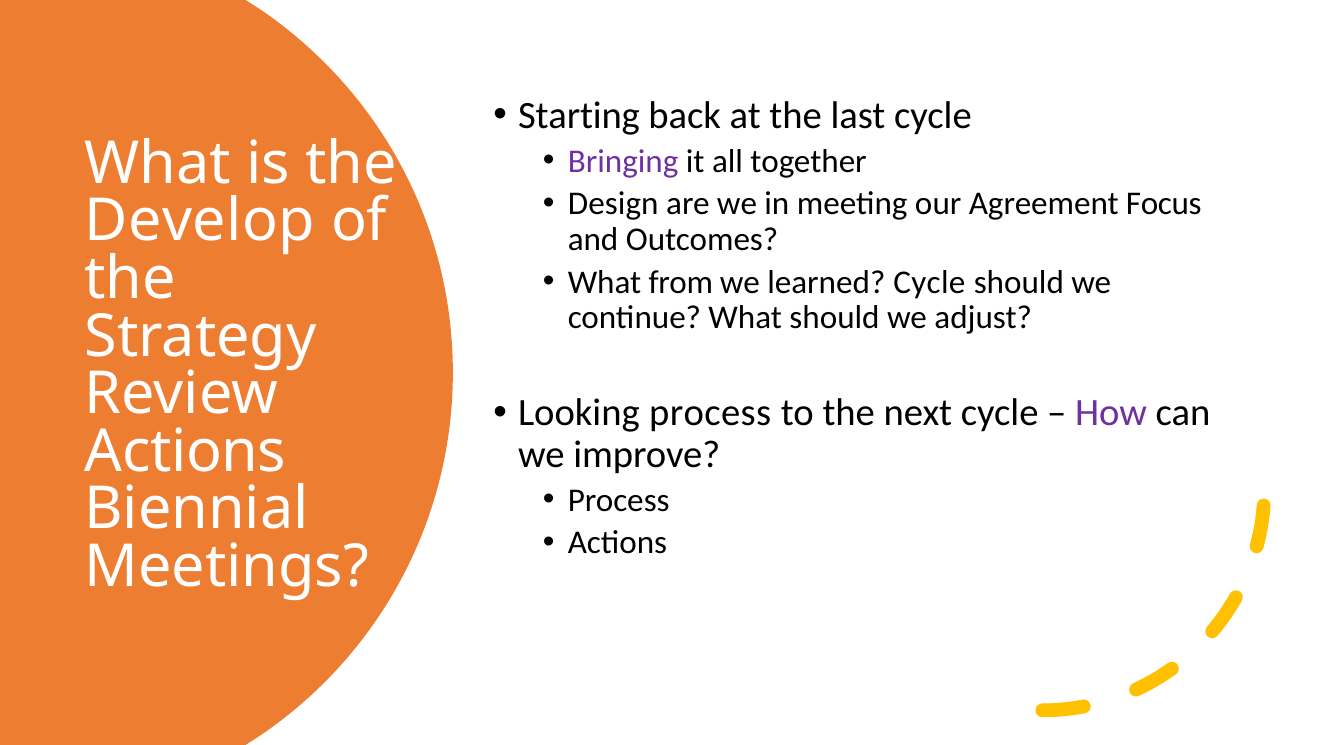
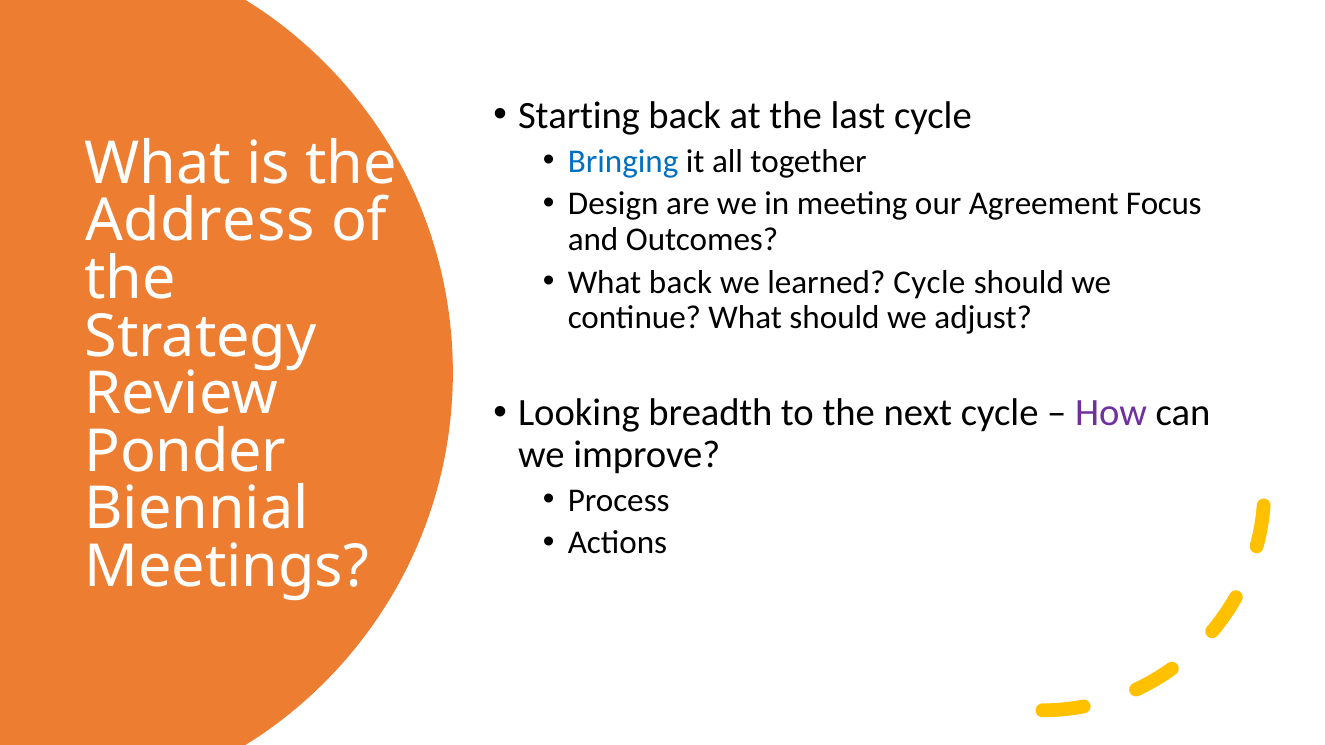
Bringing colour: purple -> blue
Develop: Develop -> Address
What from: from -> back
Looking process: process -> breadth
Actions at (185, 452): Actions -> Ponder
